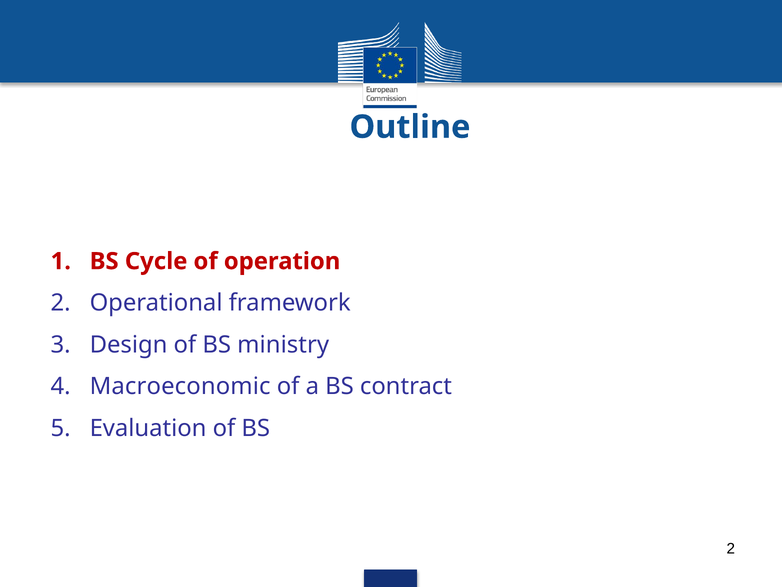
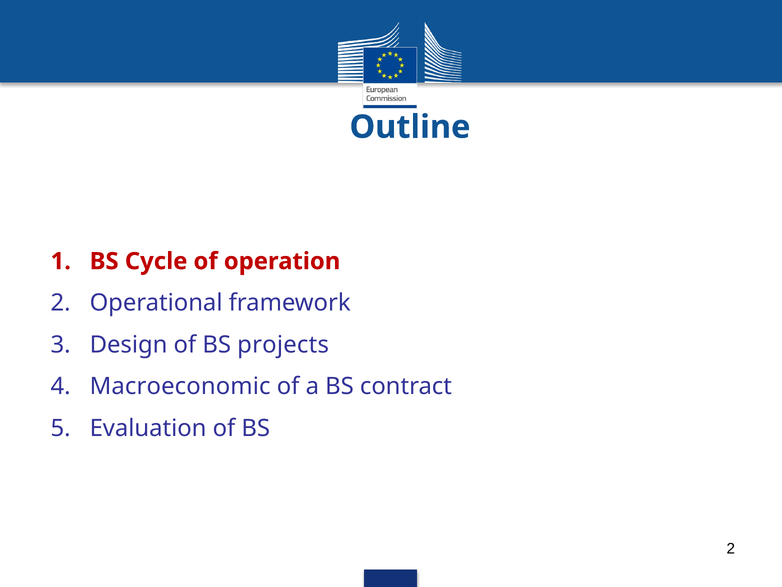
ministry: ministry -> projects
